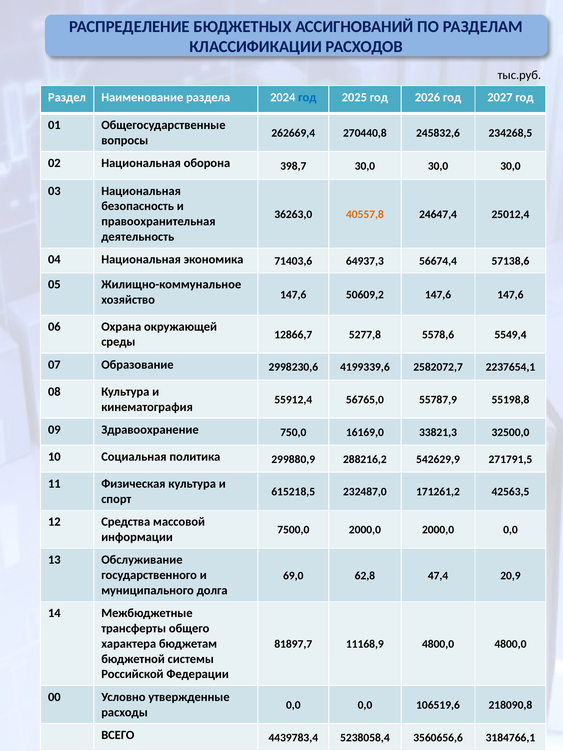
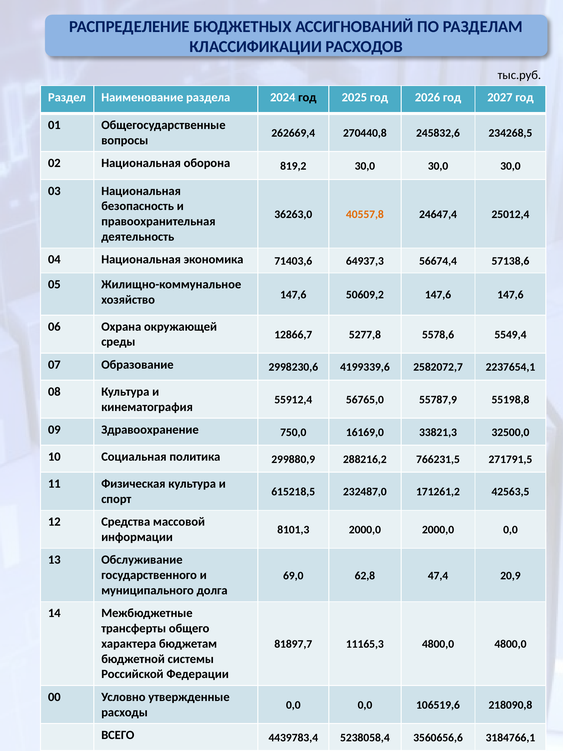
год at (307, 97) colour: blue -> black
398,7: 398,7 -> 819,2
542629,9: 542629,9 -> 766231,5
7500,0: 7500,0 -> 8101,3
11168,9: 11168,9 -> 11165,3
